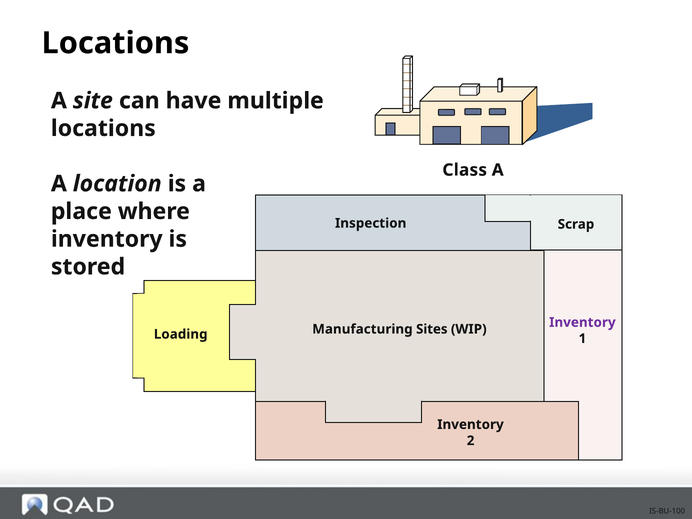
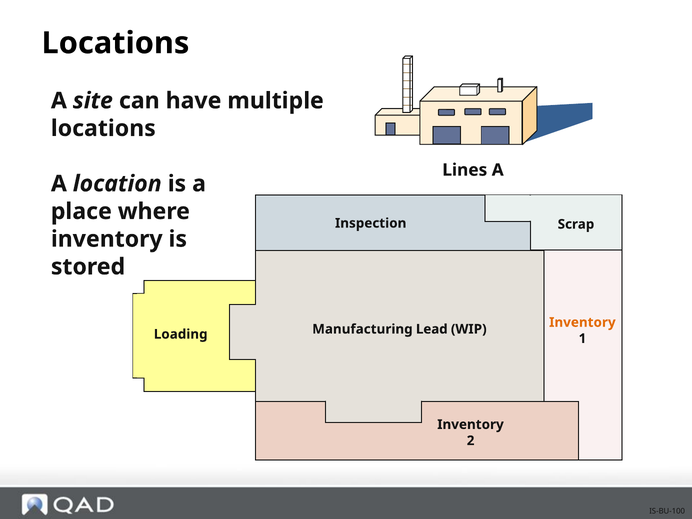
Class: Class -> Lines
Inventory at (582, 322) colour: purple -> orange
Sites: Sites -> Lead
